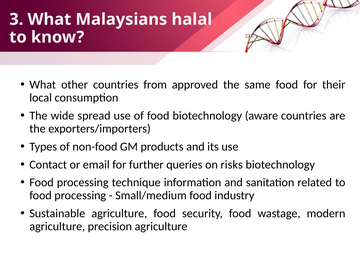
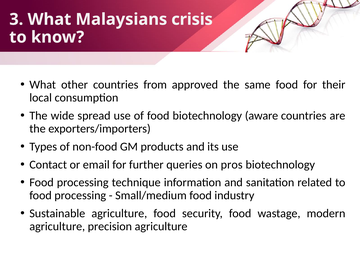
halal: halal -> crisis
risks: risks -> pros
